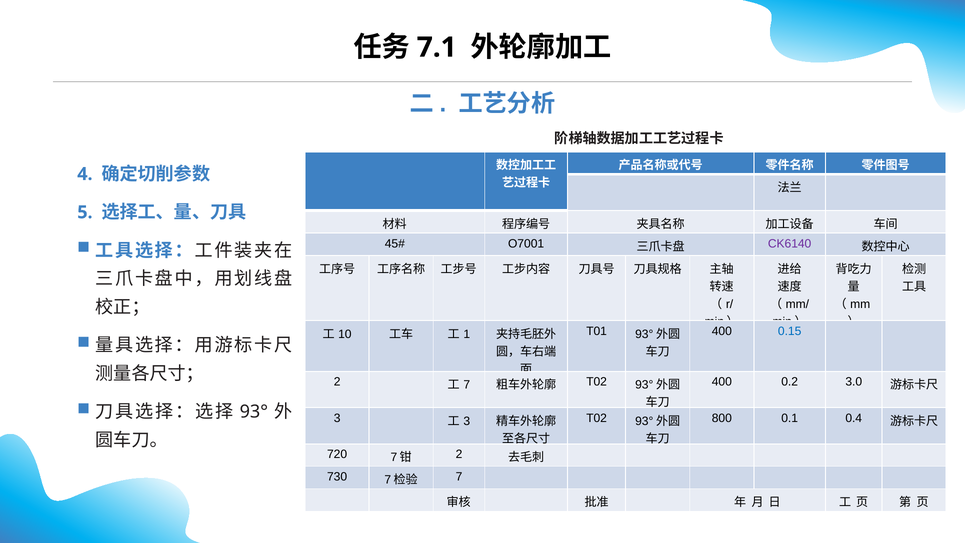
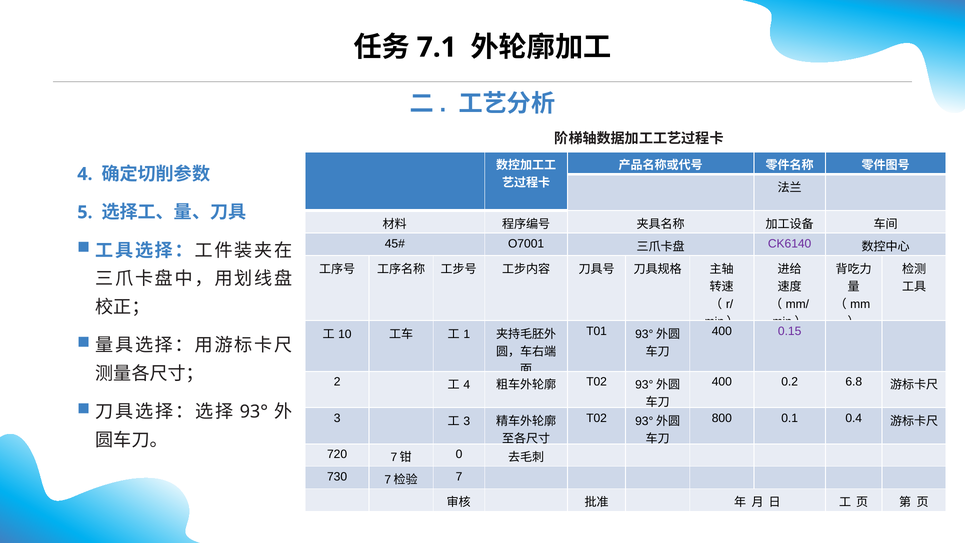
0.15 colour: blue -> purple
7 at (467, 385): 7 -> 4
3.0: 3.0 -> 6.8
2 at (459, 454): 2 -> 0
